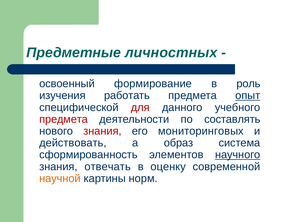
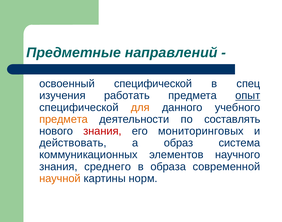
личностных: личностных -> направлений
освоенный формирование: формирование -> специфической
роль: роль -> спец
для colour: red -> orange
предмета at (64, 119) colour: red -> orange
сформированность: сформированность -> коммуникационных
научного underline: present -> none
отвечать: отвечать -> среднего
оценку: оценку -> образа
